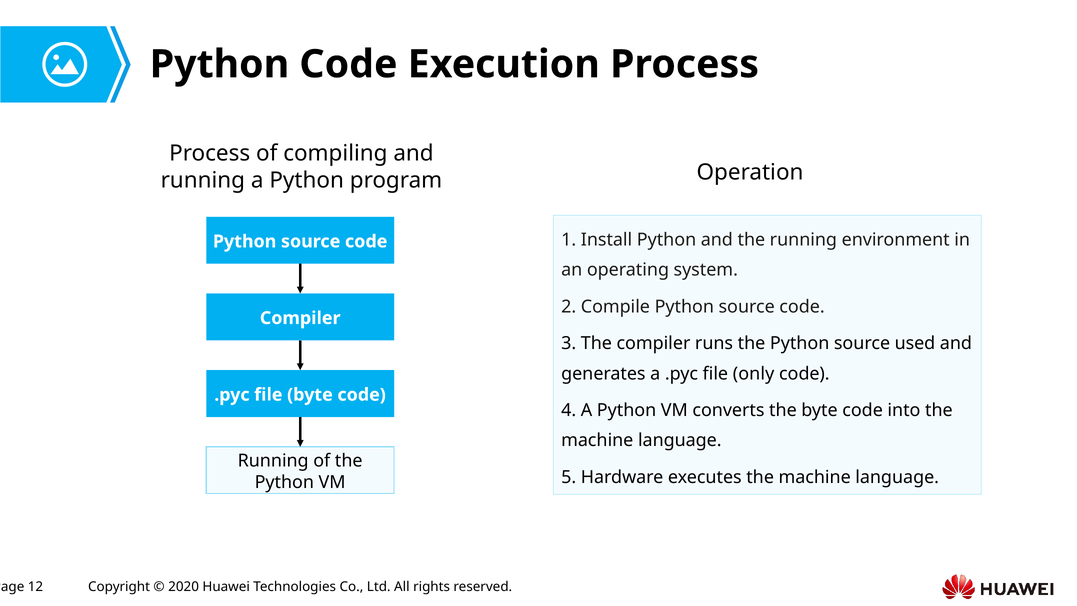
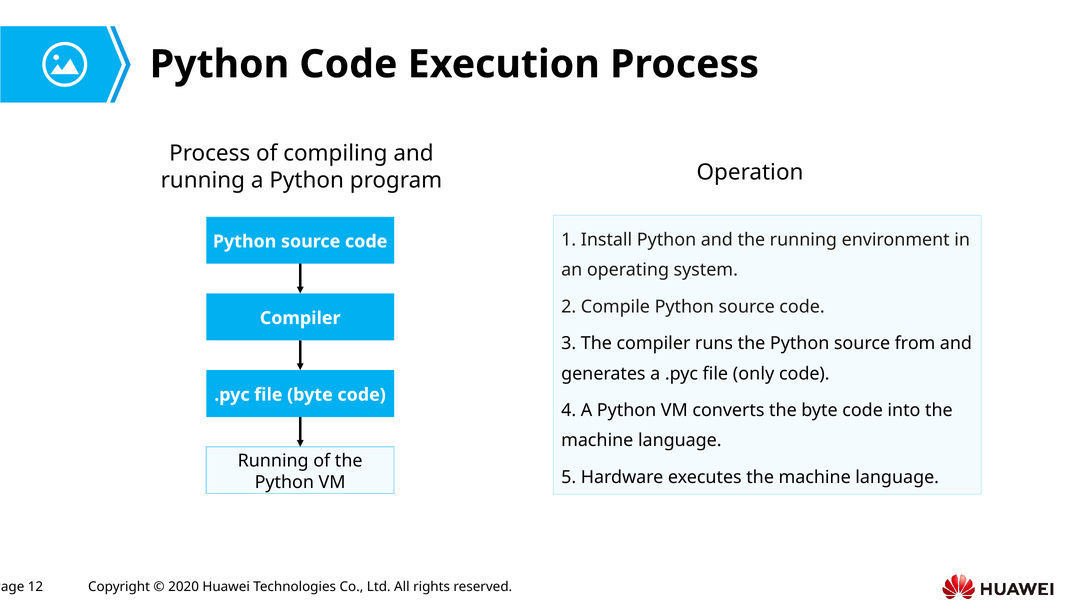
used: used -> from
